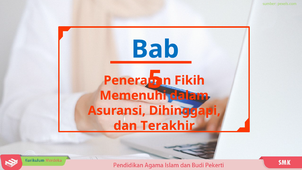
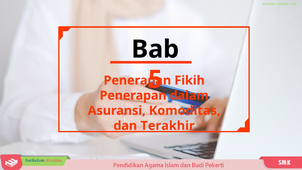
Bab colour: blue -> black
Memenuhi at (133, 95): Memenuhi -> Penerapan
Dihinggapi: Dihinggapi -> Komoditas
